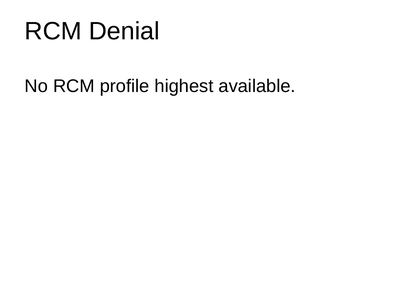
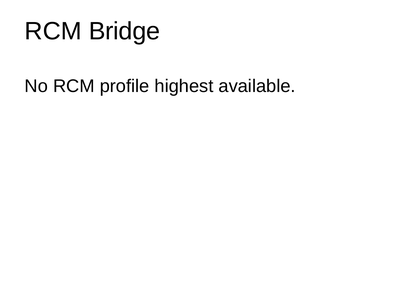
Denial: Denial -> Bridge
